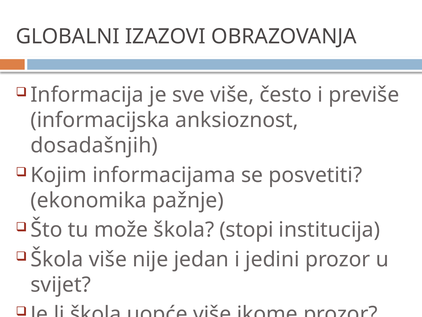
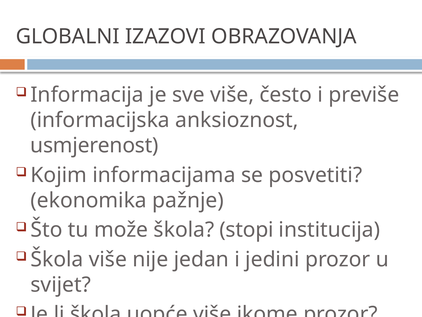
dosadašnjih: dosadašnjih -> usmjerenost
